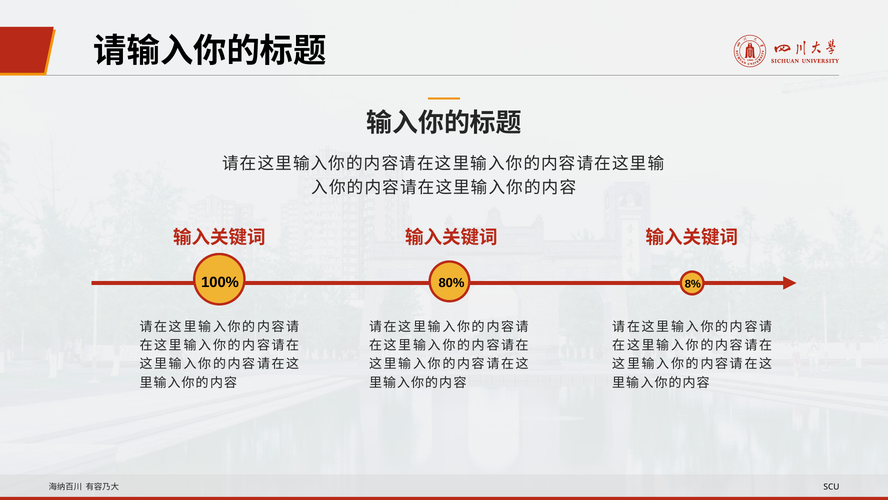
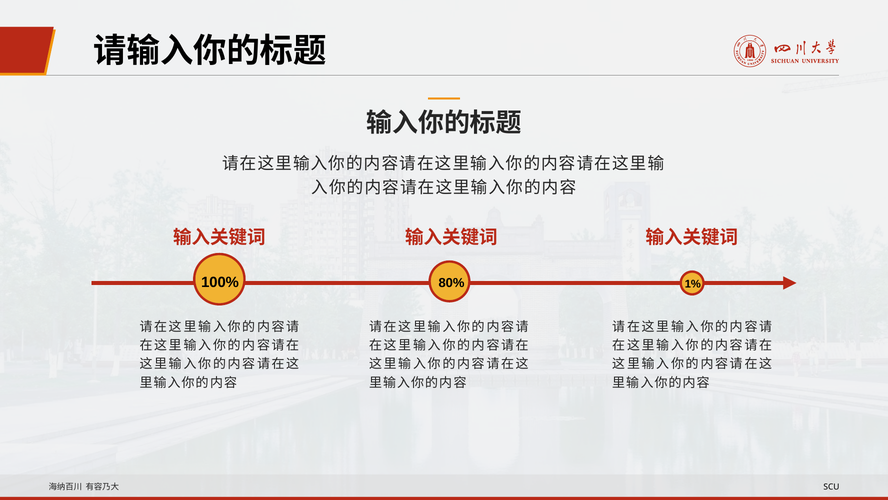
8%: 8% -> 1%
